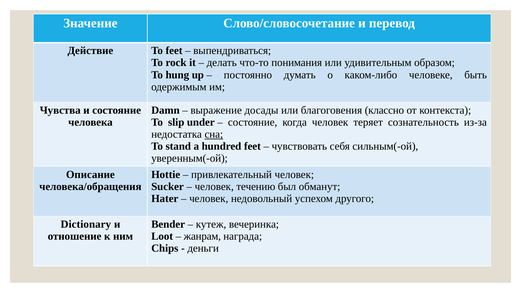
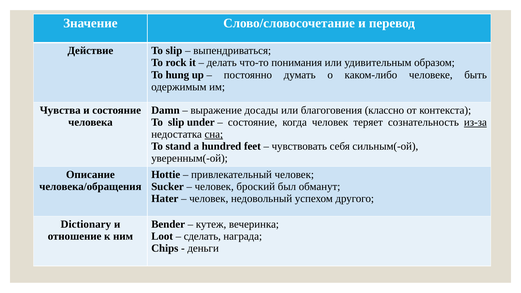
Действие To feet: feet -> slip
из-за underline: none -> present
течению: течению -> броский
жанрам: жанрам -> сделать
